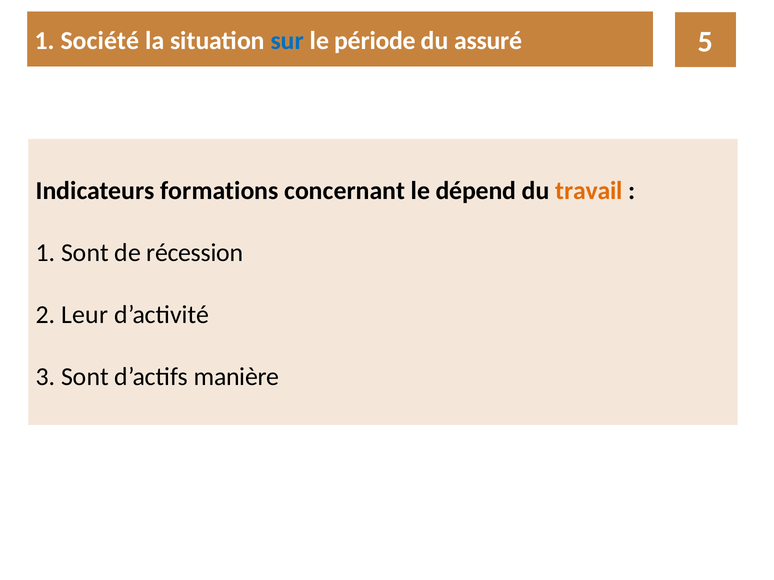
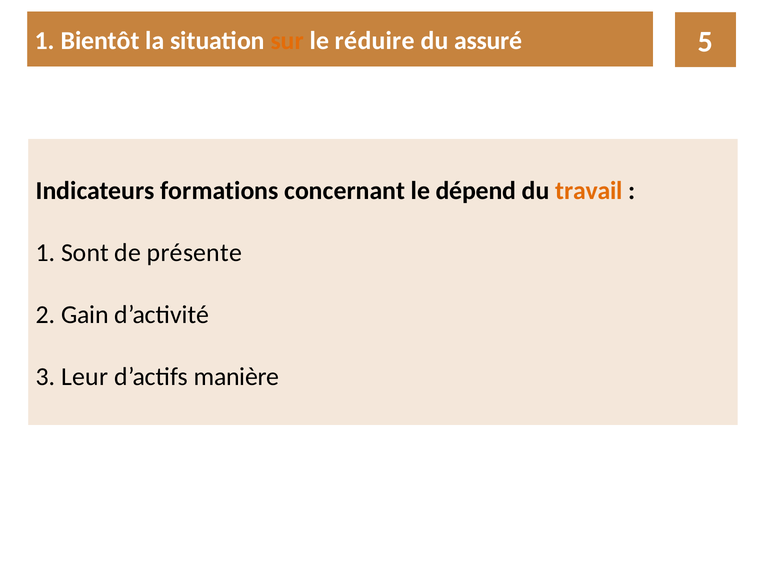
Société: Société -> Bientôt
sur colour: blue -> orange
période: période -> réduire
récession: récession -> présente
Leur: Leur -> Gain
Sont at (85, 377): Sont -> Leur
